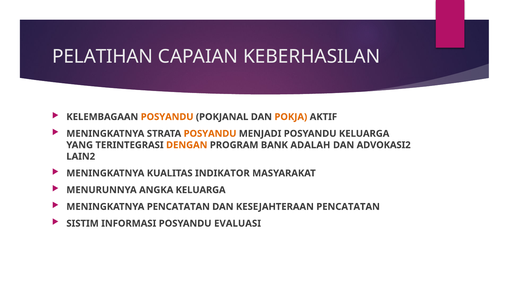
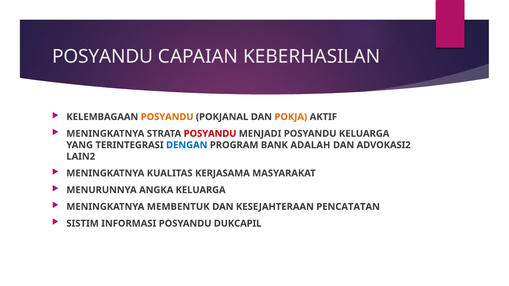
PELATIHAN at (103, 57): PELATIHAN -> POSYANDU
POSYANDU at (210, 134) colour: orange -> red
DENGAN colour: orange -> blue
INDIKATOR: INDIKATOR -> KERJASAMA
MENINGKATNYA PENCATATAN: PENCATATAN -> MEMBENTUK
EVALUASI: EVALUASI -> DUKCAPIL
